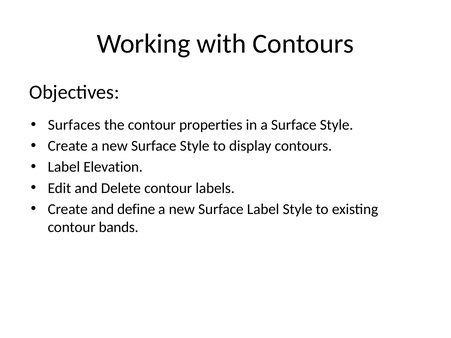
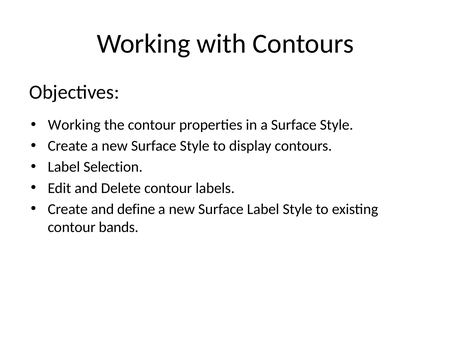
Surfaces at (74, 125): Surfaces -> Working
Elevation: Elevation -> Selection
